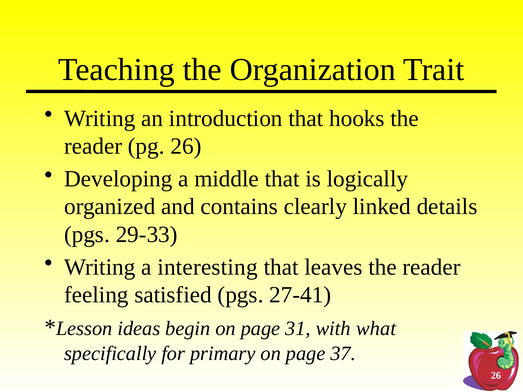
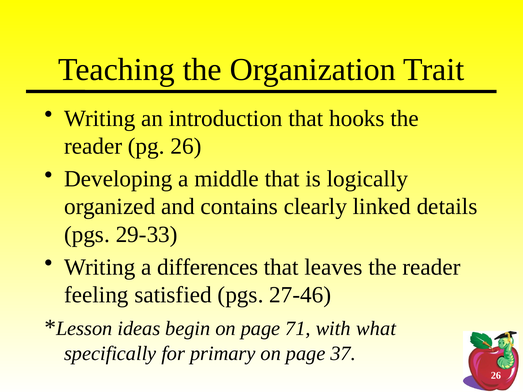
interesting: interesting -> differences
27-41: 27-41 -> 27-46
31: 31 -> 71
